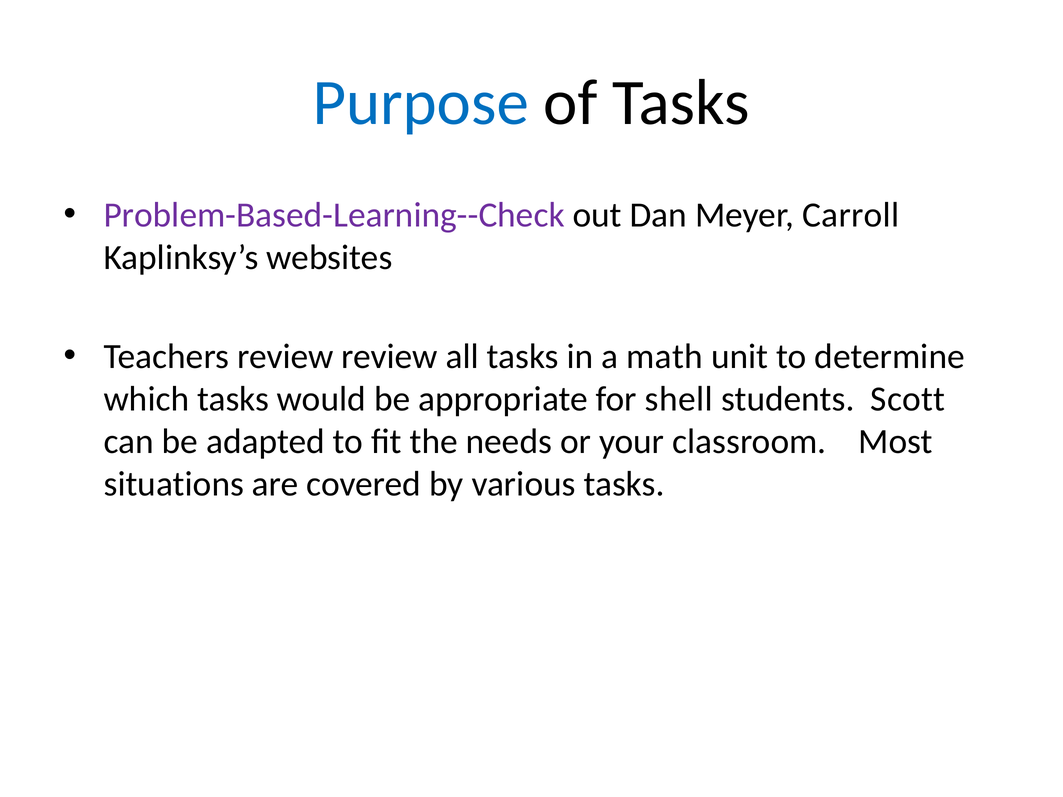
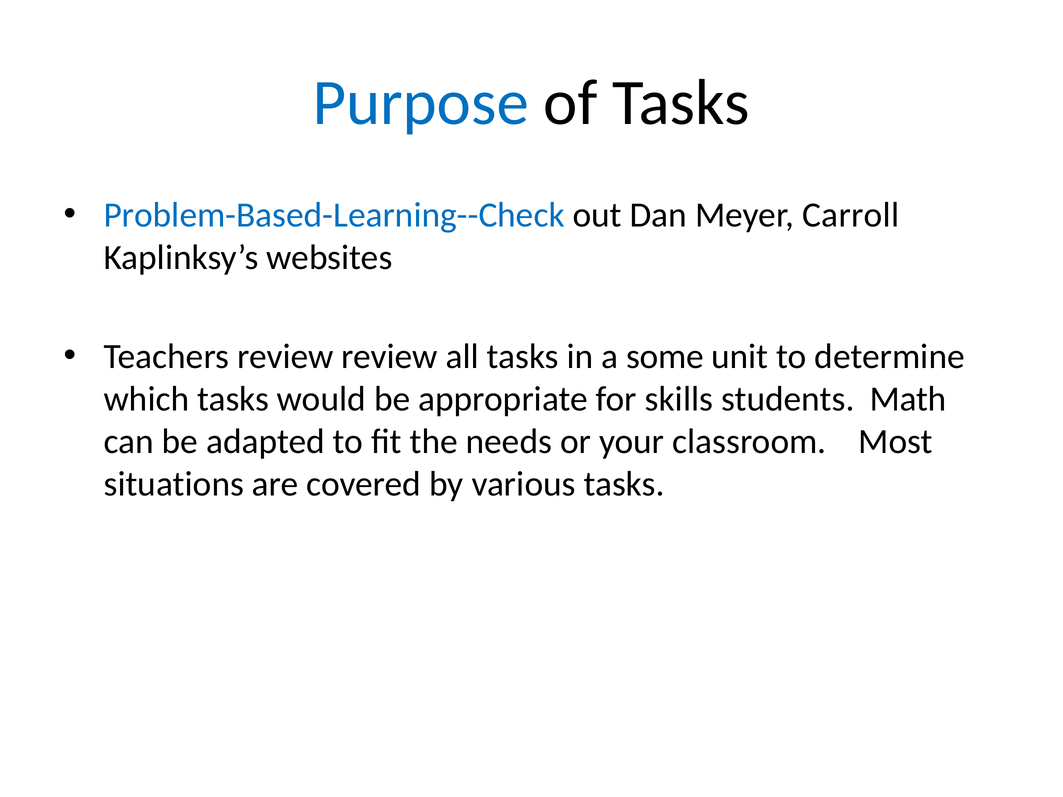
Problem-Based-Learning--Check colour: purple -> blue
math: math -> some
shell: shell -> skills
Scott: Scott -> Math
